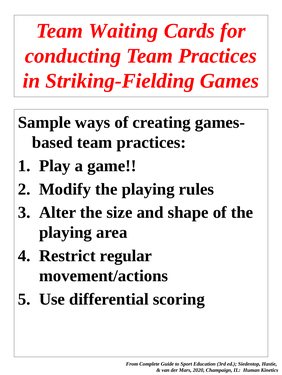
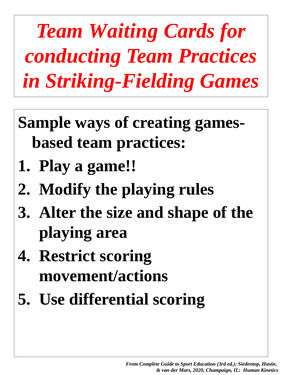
Restrict regular: regular -> scoring
